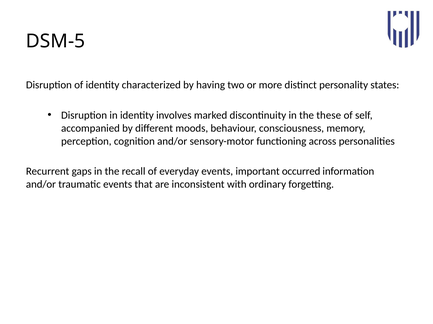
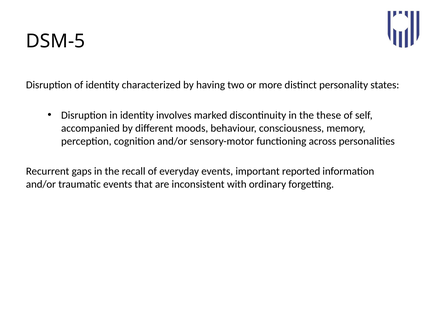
occurred: occurred -> reported
